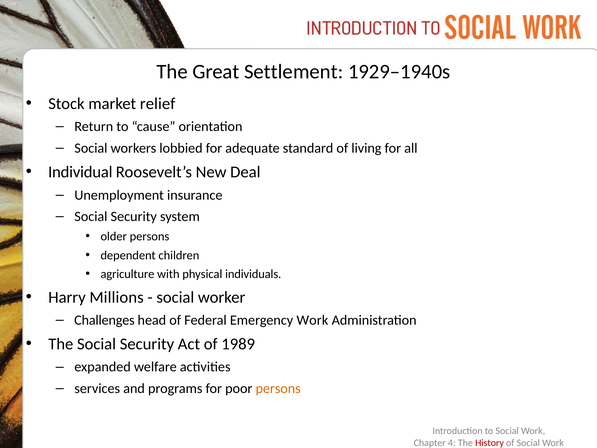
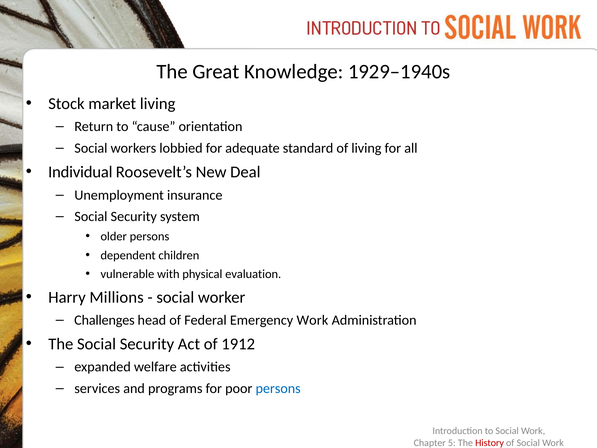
Settlement: Settlement -> Knowledge
market relief: relief -> living
agriculture: agriculture -> vulnerable
individuals: individuals -> evaluation
1989: 1989 -> 1912
persons at (278, 388) colour: orange -> blue
4: 4 -> 5
